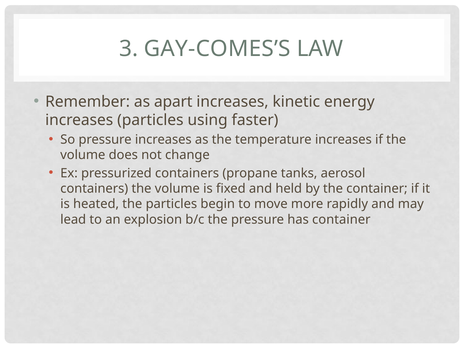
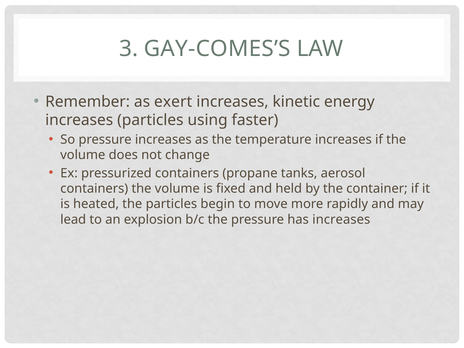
apart: apart -> exert
has container: container -> increases
